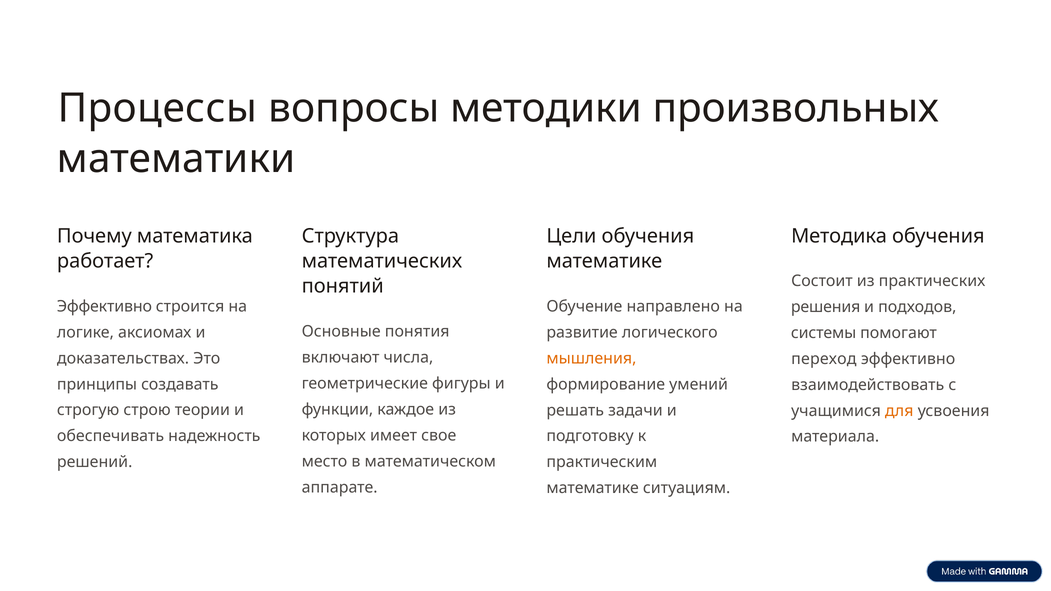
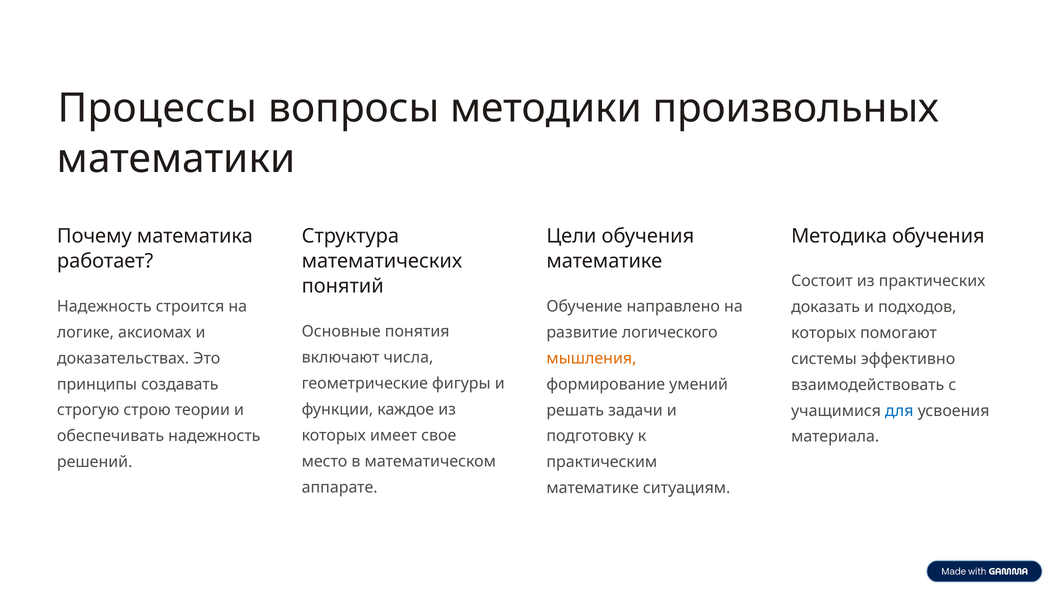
Эффективно at (104, 306): Эффективно -> Надежность
решения: решения -> доказать
системы at (824, 333): системы -> которых
переход: переход -> системы
для colour: orange -> blue
